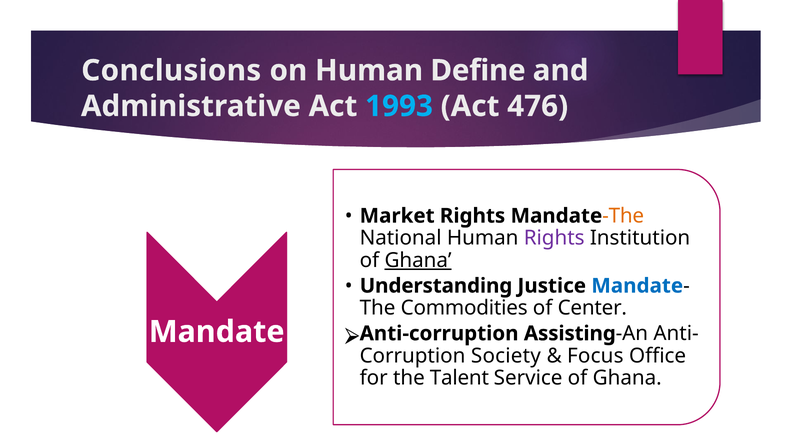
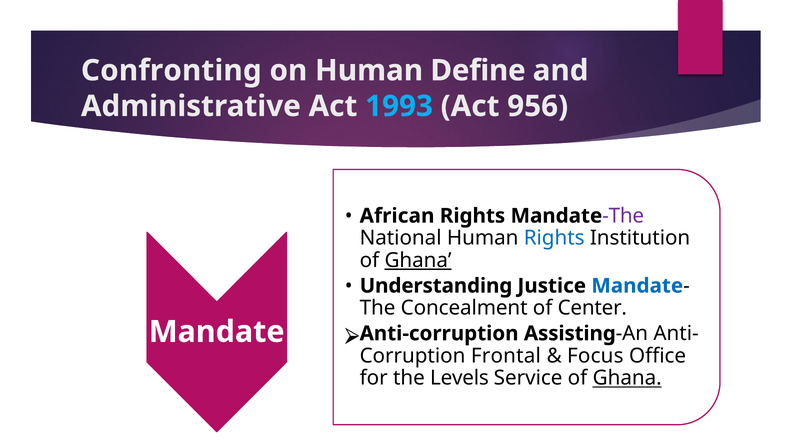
Conclusions: Conclusions -> Confronting
476: 476 -> 956
Market: Market -> African
The at (623, 216) colour: orange -> purple
Rights at (554, 238) colour: purple -> blue
Commodities: Commodities -> Concealment
Society: Society -> Frontal
Talent: Talent -> Levels
Ghana at (627, 378) underline: none -> present
